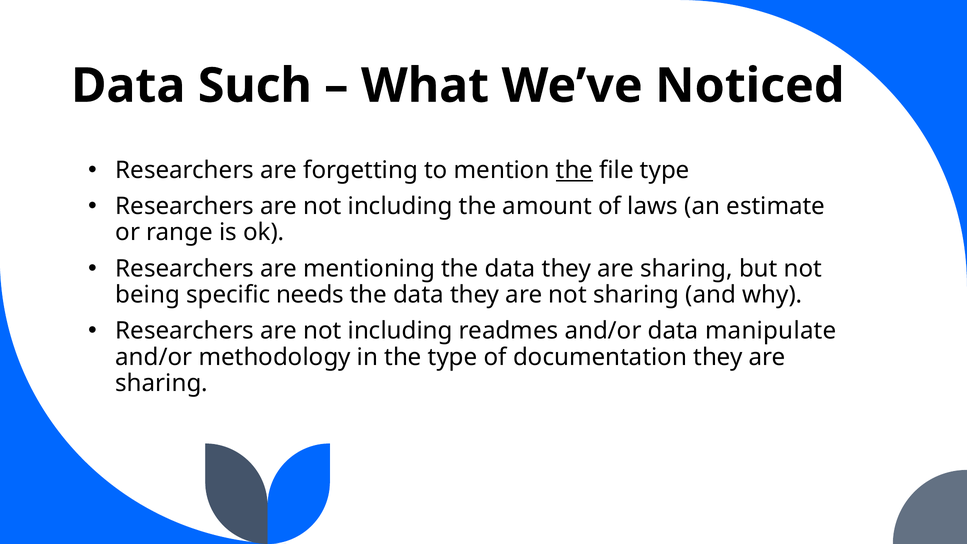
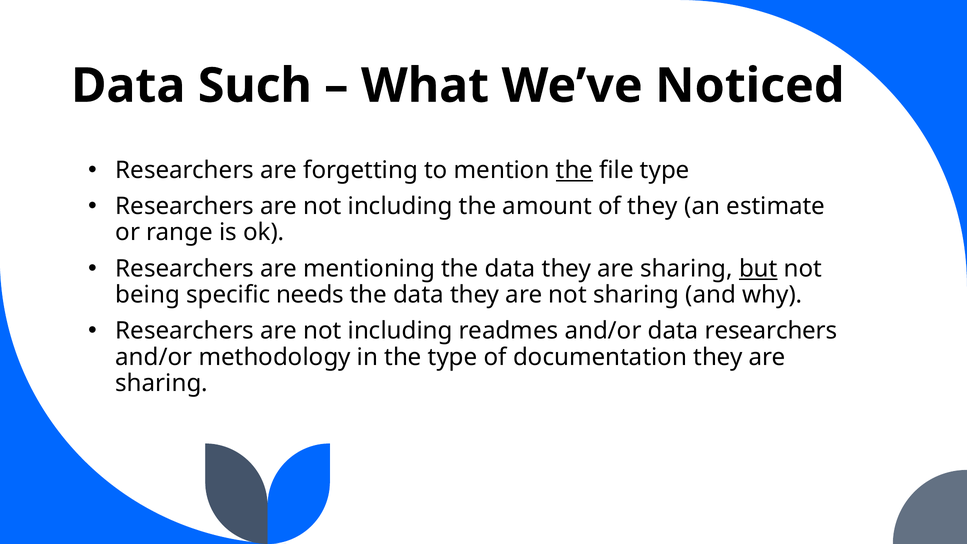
of laws: laws -> they
but underline: none -> present
data manipulate: manipulate -> researchers
